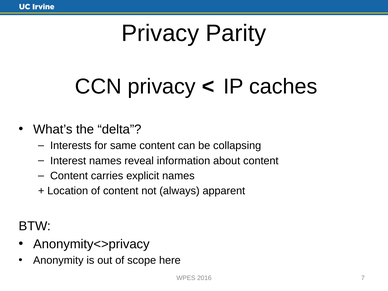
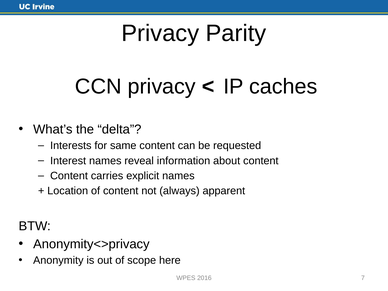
collapsing: collapsing -> requested
